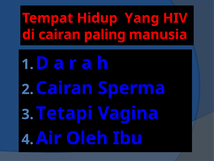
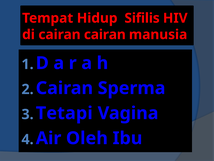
Yang: Yang -> Sifilis
cairan paling: paling -> cairan
